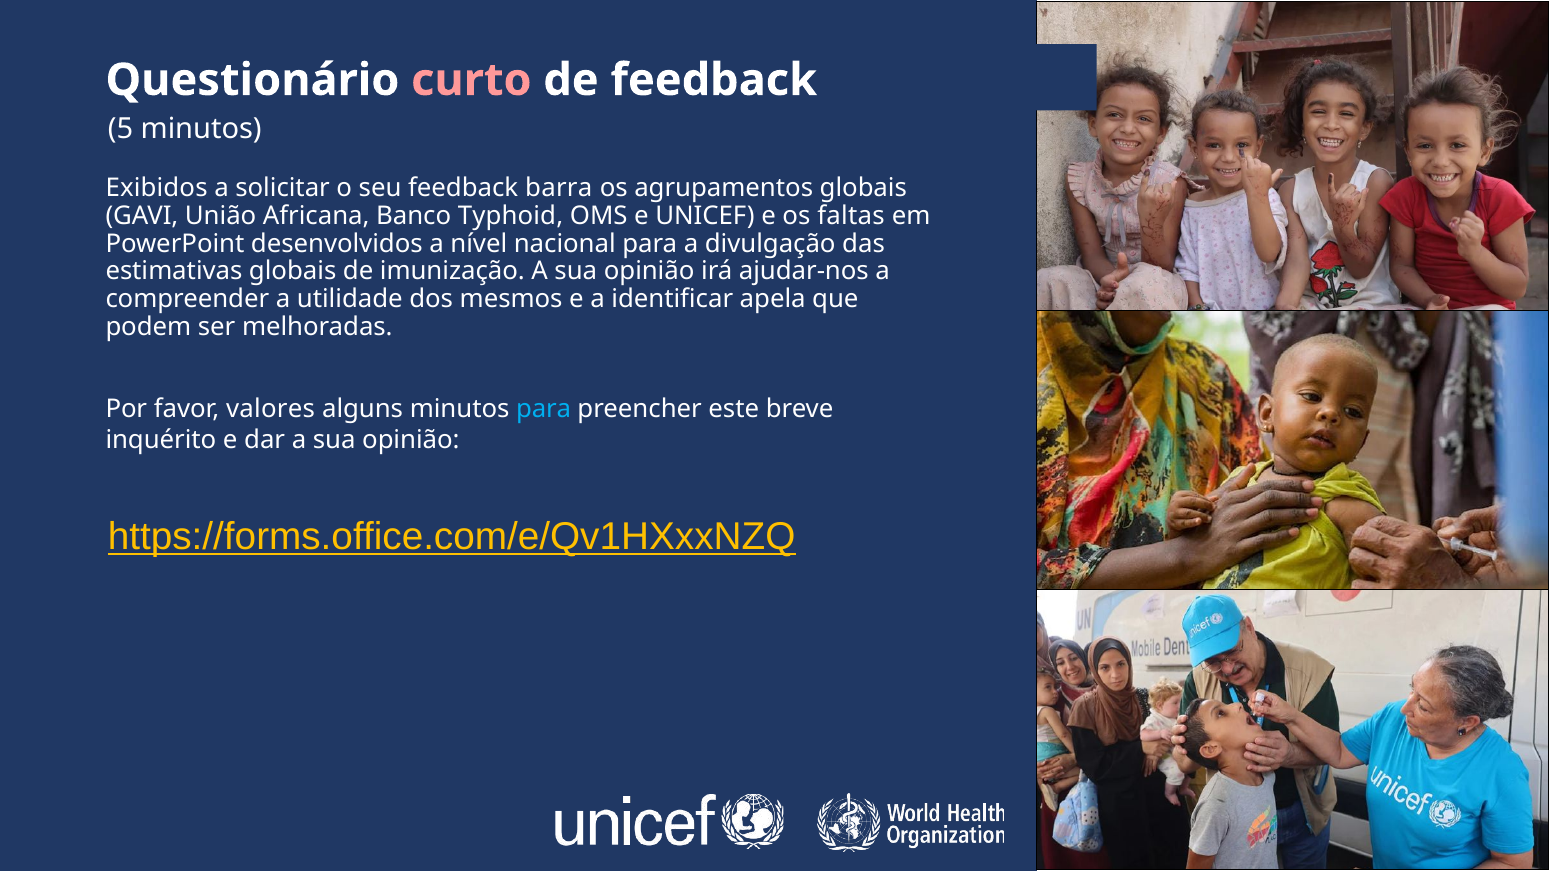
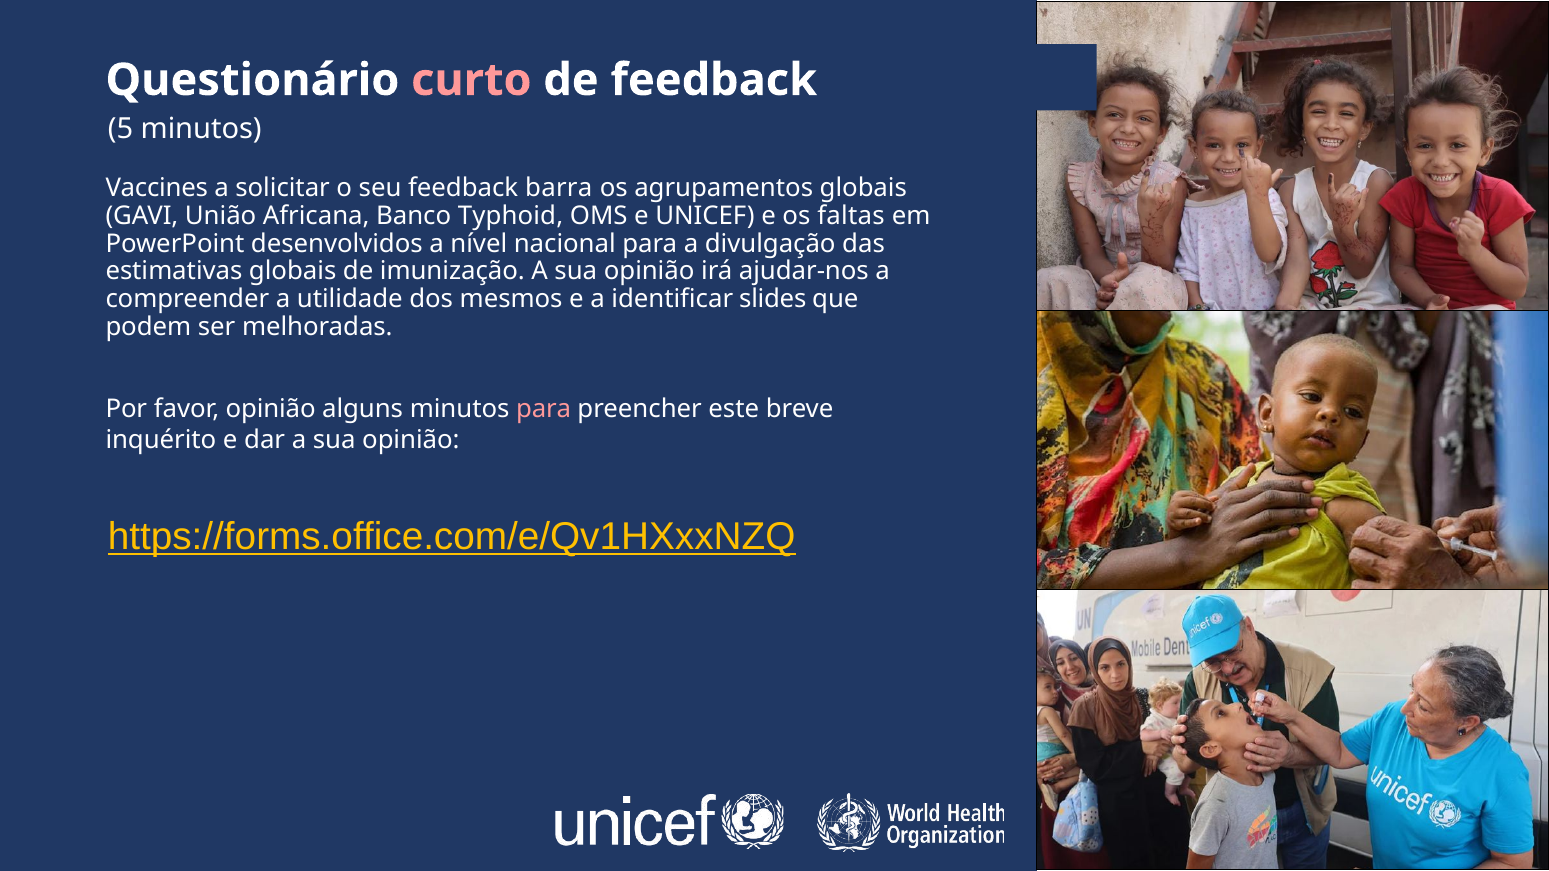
Exibidos: Exibidos -> Vaccines
apela: apela -> slides
favor valores: valores -> opinião
para at (544, 409) colour: light blue -> pink
